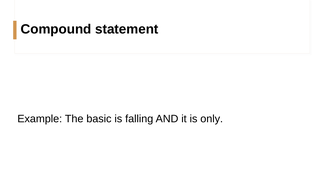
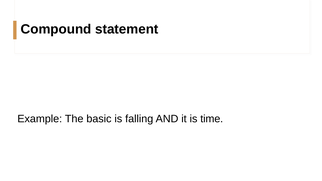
only: only -> time
